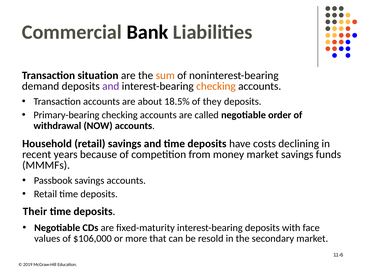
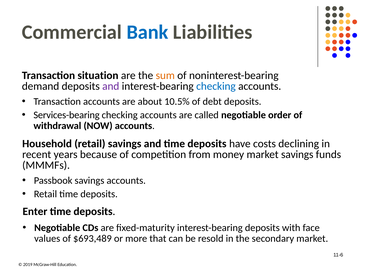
Bank colour: black -> blue
checking at (216, 86) colour: orange -> blue
18.5%: 18.5% -> 10.5%
they: they -> debt
Primary-bearing: Primary-bearing -> Services-bearing
Their: Their -> Enter
$106,000: $106,000 -> $693,489
